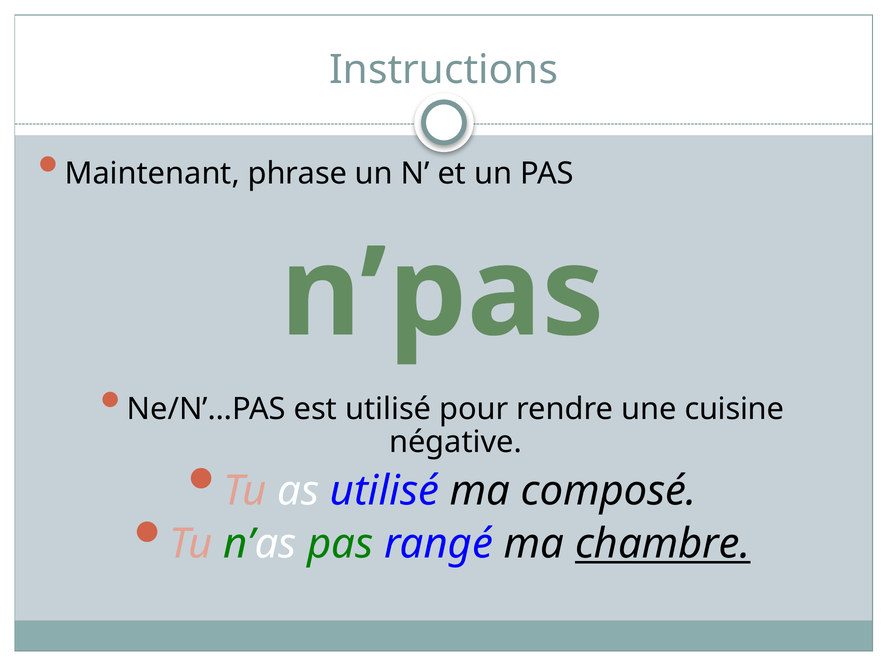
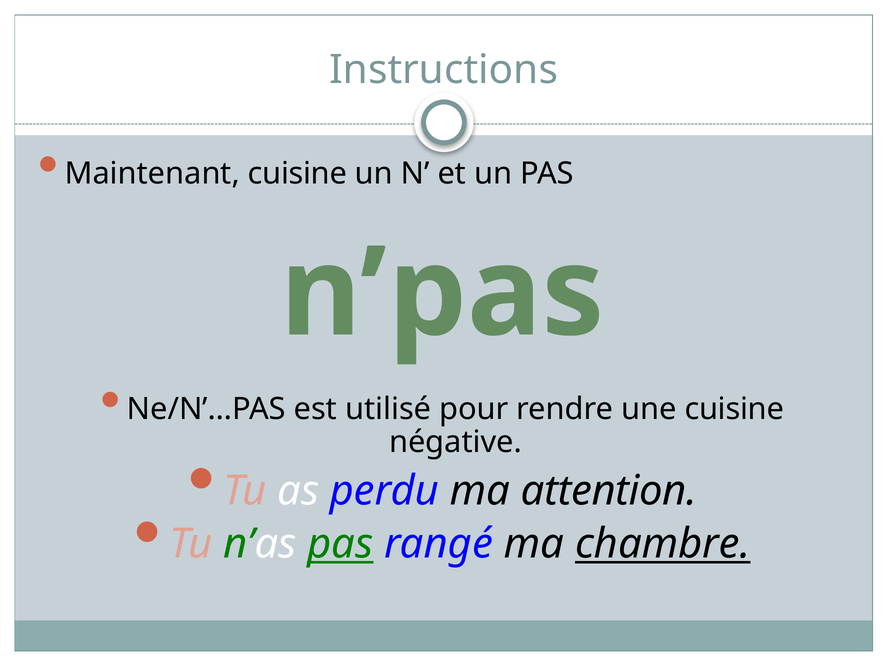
Maintenant phrase: phrase -> cuisine
as utilisé: utilisé -> perdu
composé: composé -> attention
pas at (340, 544) underline: none -> present
